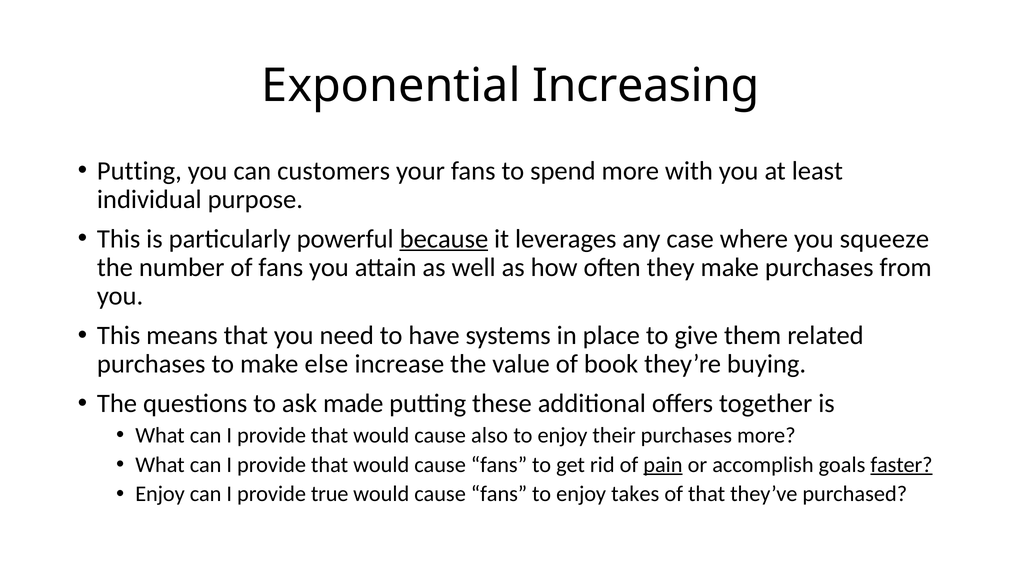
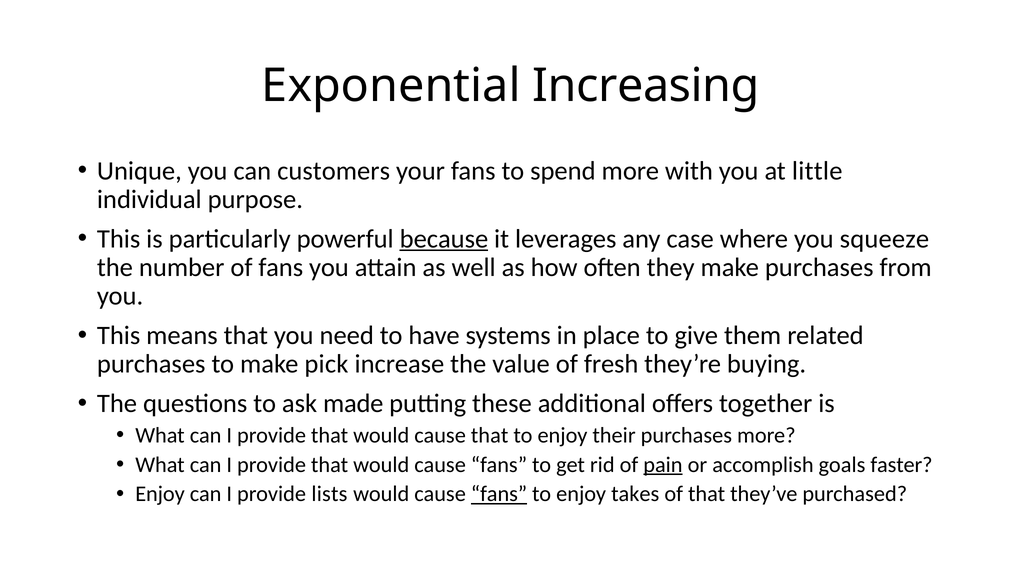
Putting at (139, 171): Putting -> Unique
least: least -> little
else: else -> pick
book: book -> fresh
cause also: also -> that
faster underline: present -> none
true: true -> lists
fans at (499, 494) underline: none -> present
